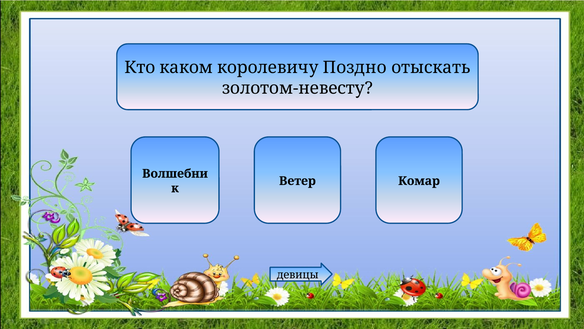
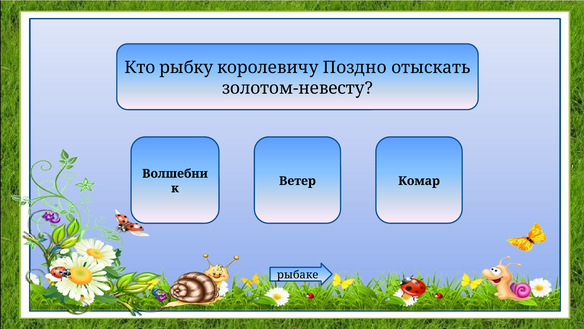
каком: каком -> рыбку
девицы: девицы -> рыбаке
